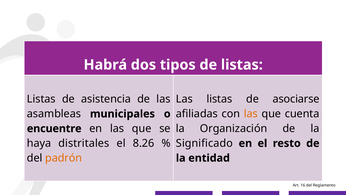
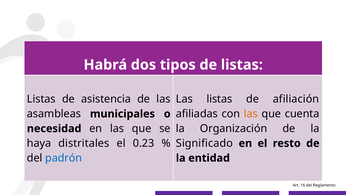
asociarse: asociarse -> afiliación
encuentre: encuentre -> necesidad
8.26: 8.26 -> 0.23
padrón colour: orange -> blue
